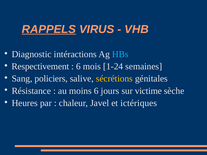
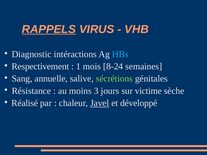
6 at (78, 67): 6 -> 1
1-24: 1-24 -> 8-24
policiers: policiers -> annuelle
sécrétions colour: yellow -> light green
moins 6: 6 -> 3
Heures: Heures -> Réalisé
Javel underline: none -> present
ictériques: ictériques -> développé
